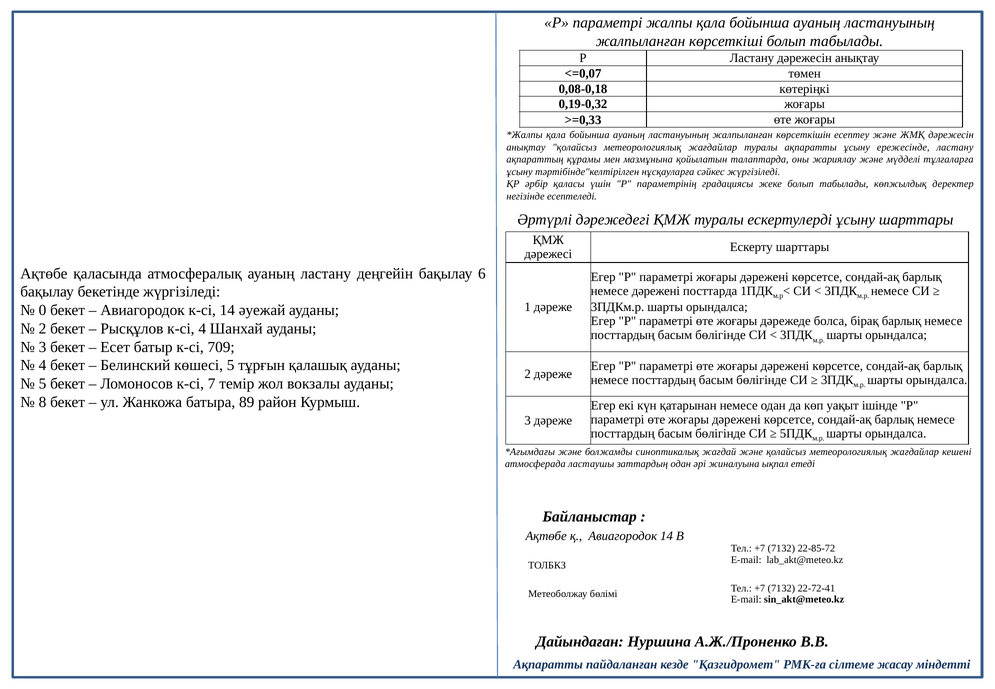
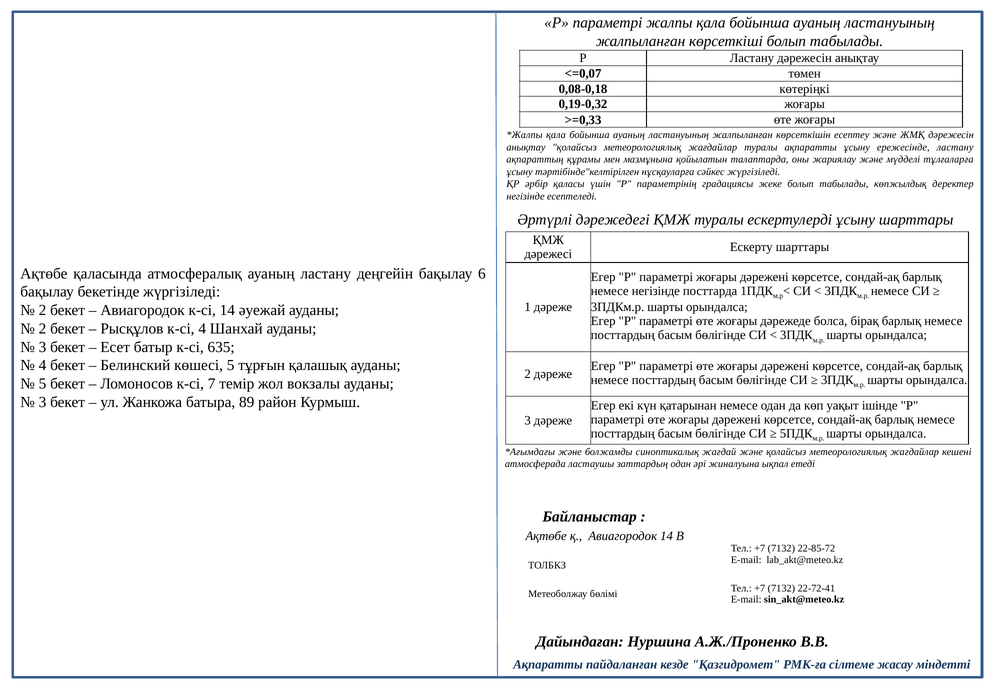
немесе дәрежені: дәрежені -> негізінде
0 at (43, 310): 0 -> 2
709: 709 -> 635
8 at (43, 402): 8 -> 3
